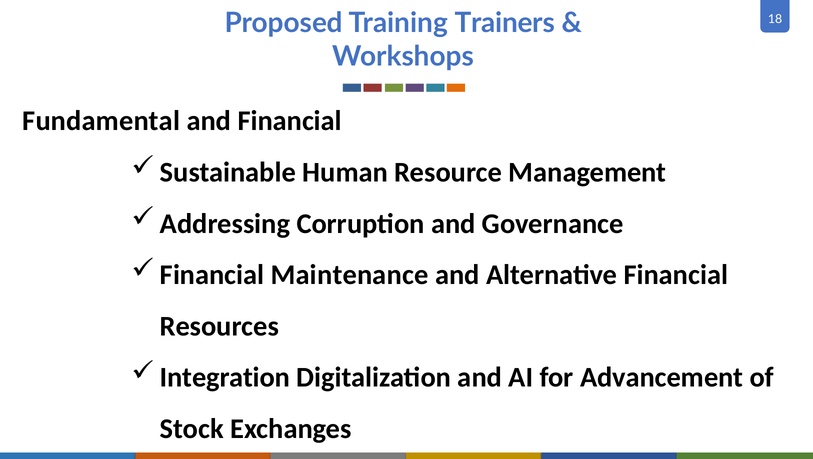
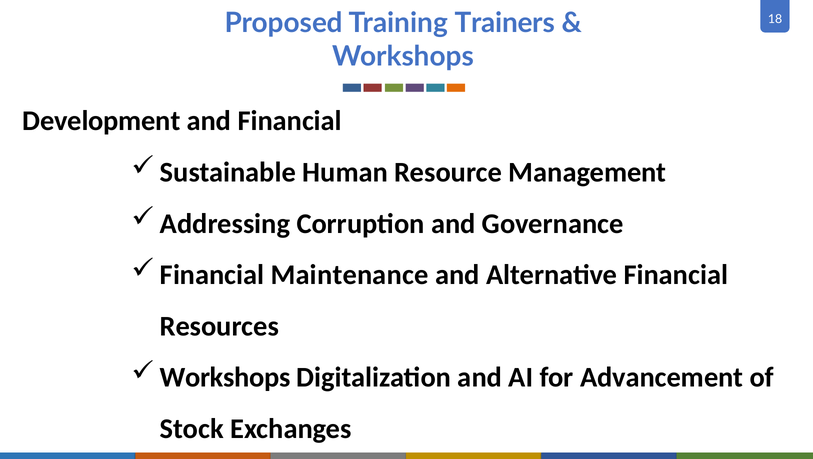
Fundamental: Fundamental -> Development
Integration at (225, 377): Integration -> Workshops
